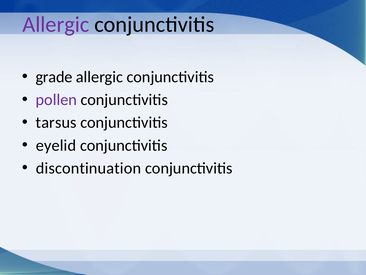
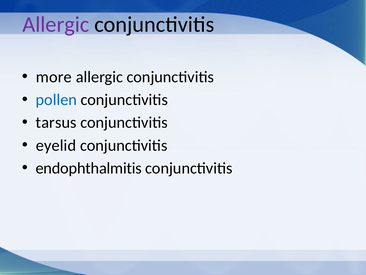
grade: grade -> more
pollen colour: purple -> blue
discontinuation: discontinuation -> endophthalmitis
